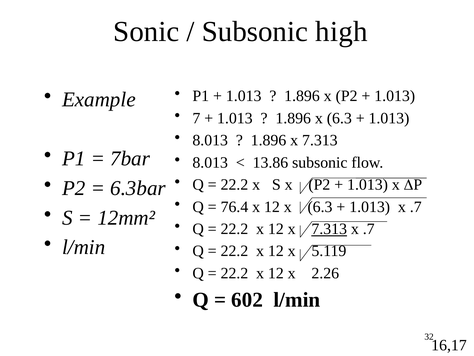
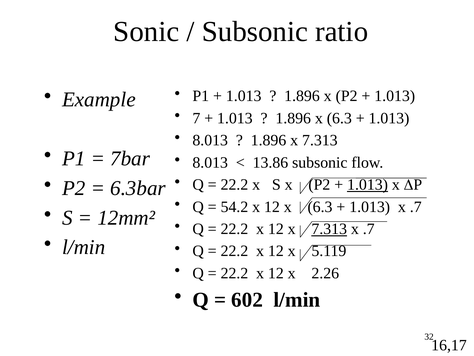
high: high -> ratio
1.013 at (368, 184) underline: none -> present
76.4: 76.4 -> 54.2
